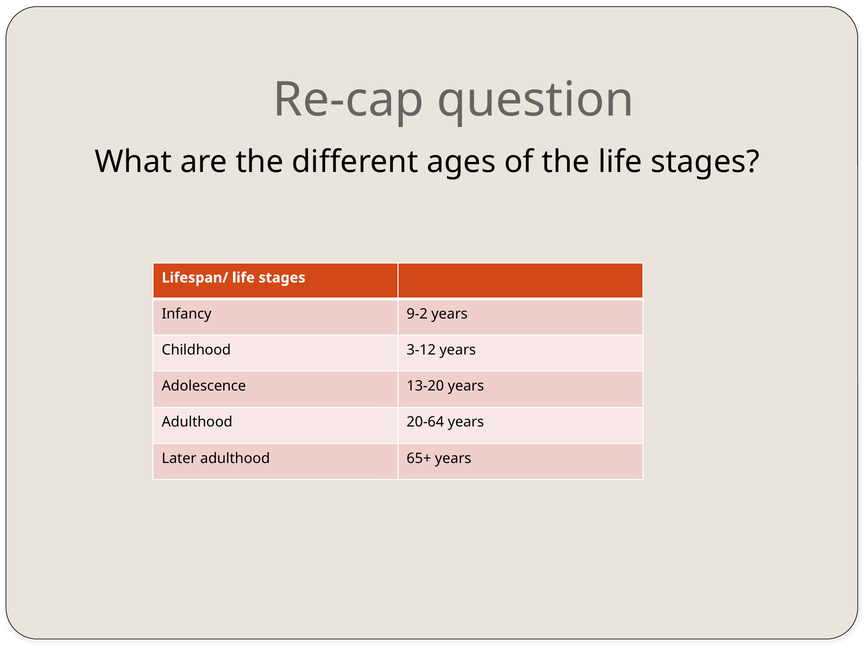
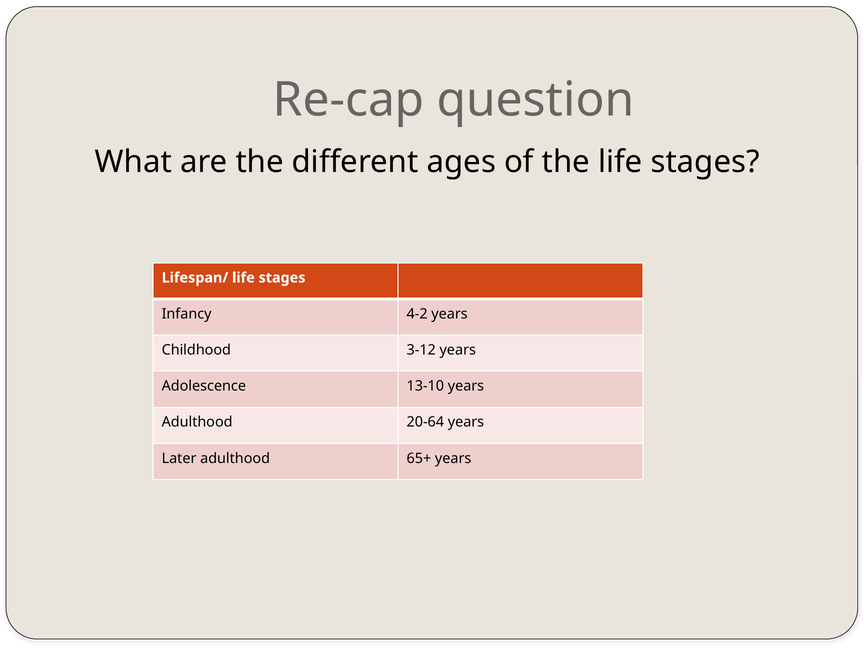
9-2: 9-2 -> 4-2
13-20: 13-20 -> 13-10
